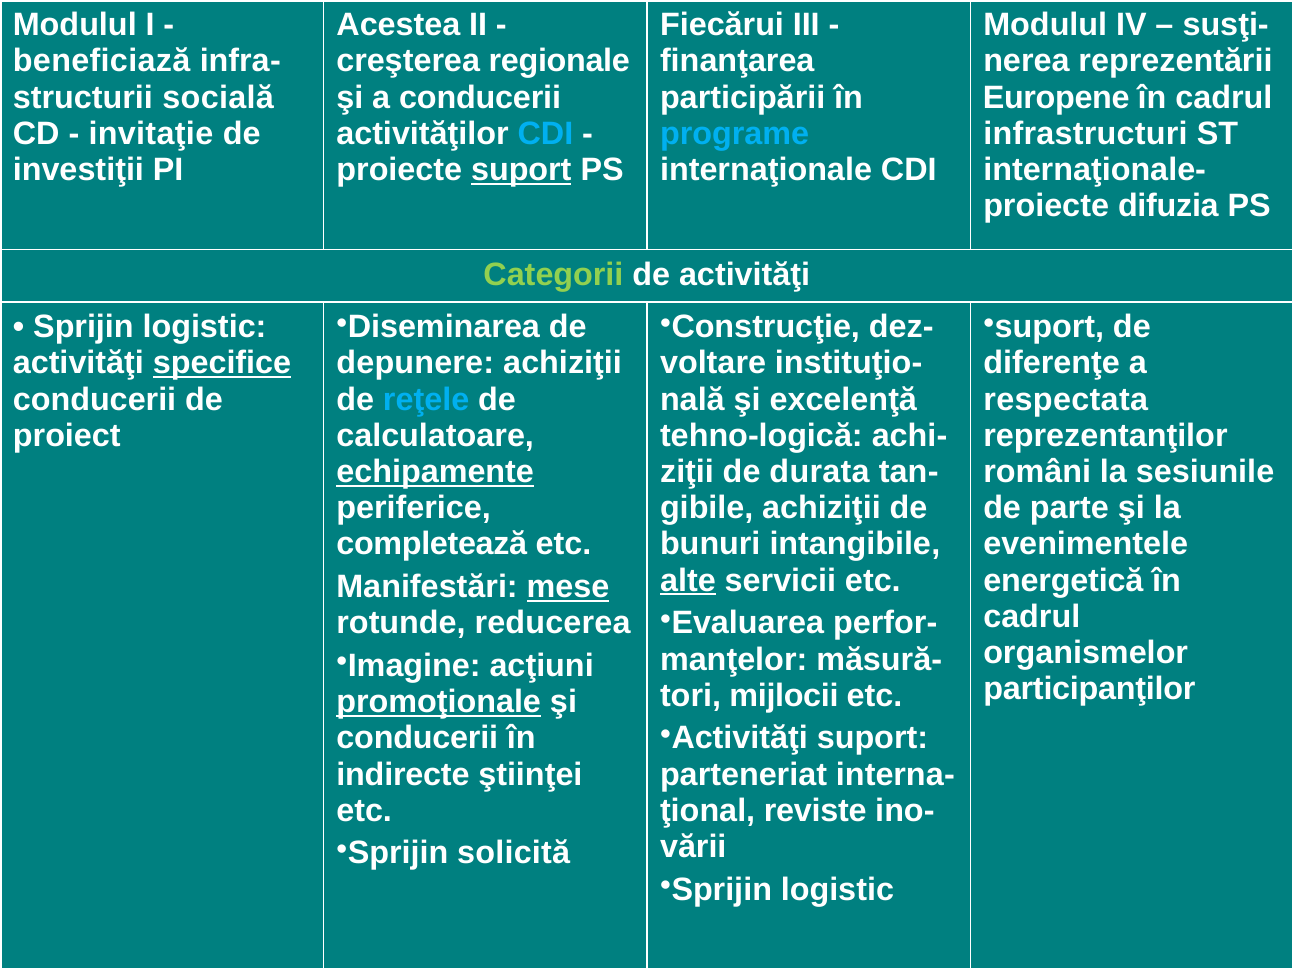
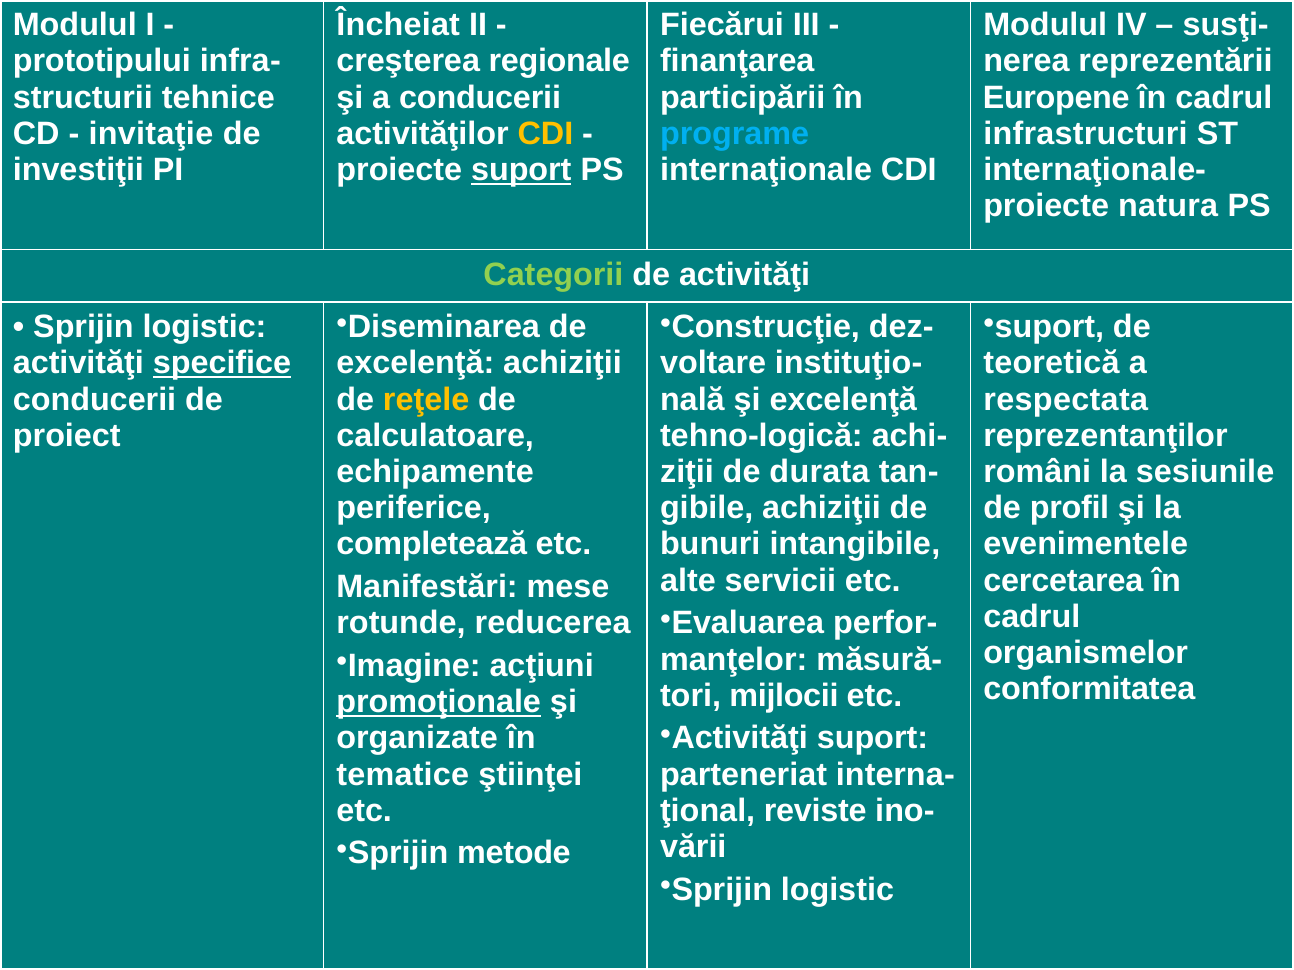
Acestea: Acestea -> Încheiat
beneficiază: beneficiază -> prototipului
socială: socială -> tehnice
CDI at (545, 134) colour: light blue -> yellow
difuzia: difuzia -> natura
depunere at (415, 363): depunere -> excelenţă
diferenţe: diferenţe -> teoretică
reţele colour: light blue -> yellow
echipamente underline: present -> none
parte: parte -> profil
alte underline: present -> none
energetică: energetică -> cercetarea
mese underline: present -> none
participanţilor: participanţilor -> conformitatea
conducerii at (417, 739): conducerii -> organizate
indirecte: indirecte -> tematice
solicită: solicită -> metode
